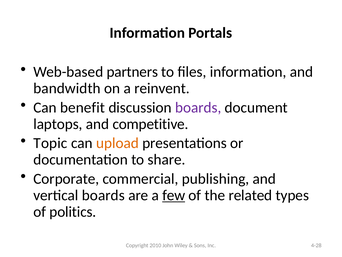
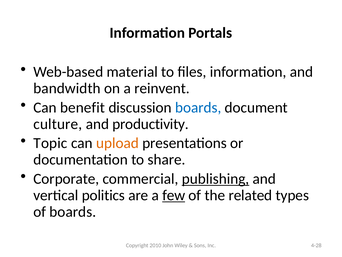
partners: partners -> material
boards at (198, 107) colour: purple -> blue
laptops: laptops -> culture
competitive: competitive -> productivity
publishing underline: none -> present
vertical boards: boards -> politics
of politics: politics -> boards
